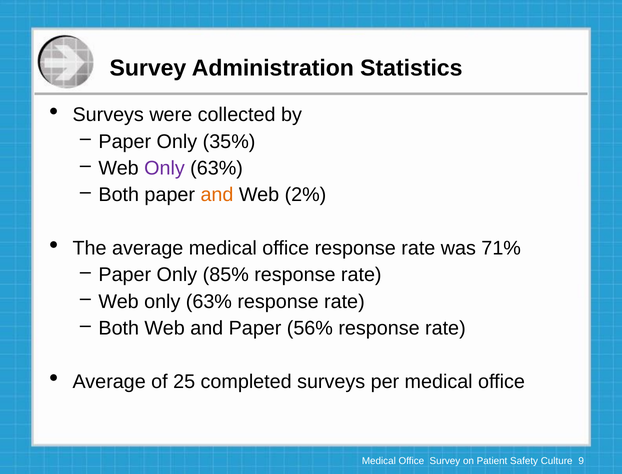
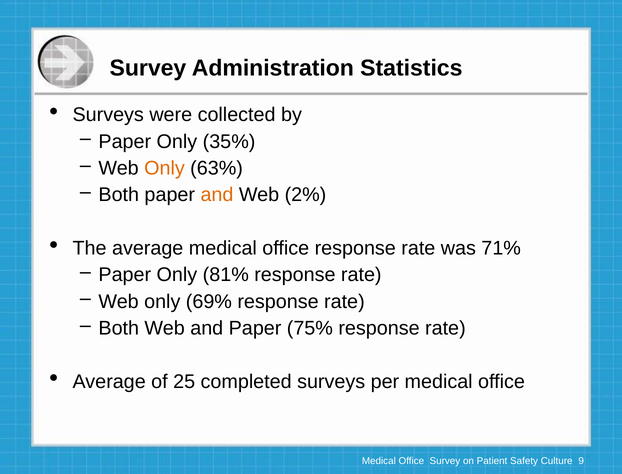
Only at (164, 168) colour: purple -> orange
85%: 85% -> 81%
63% at (209, 302): 63% -> 69%
56%: 56% -> 75%
